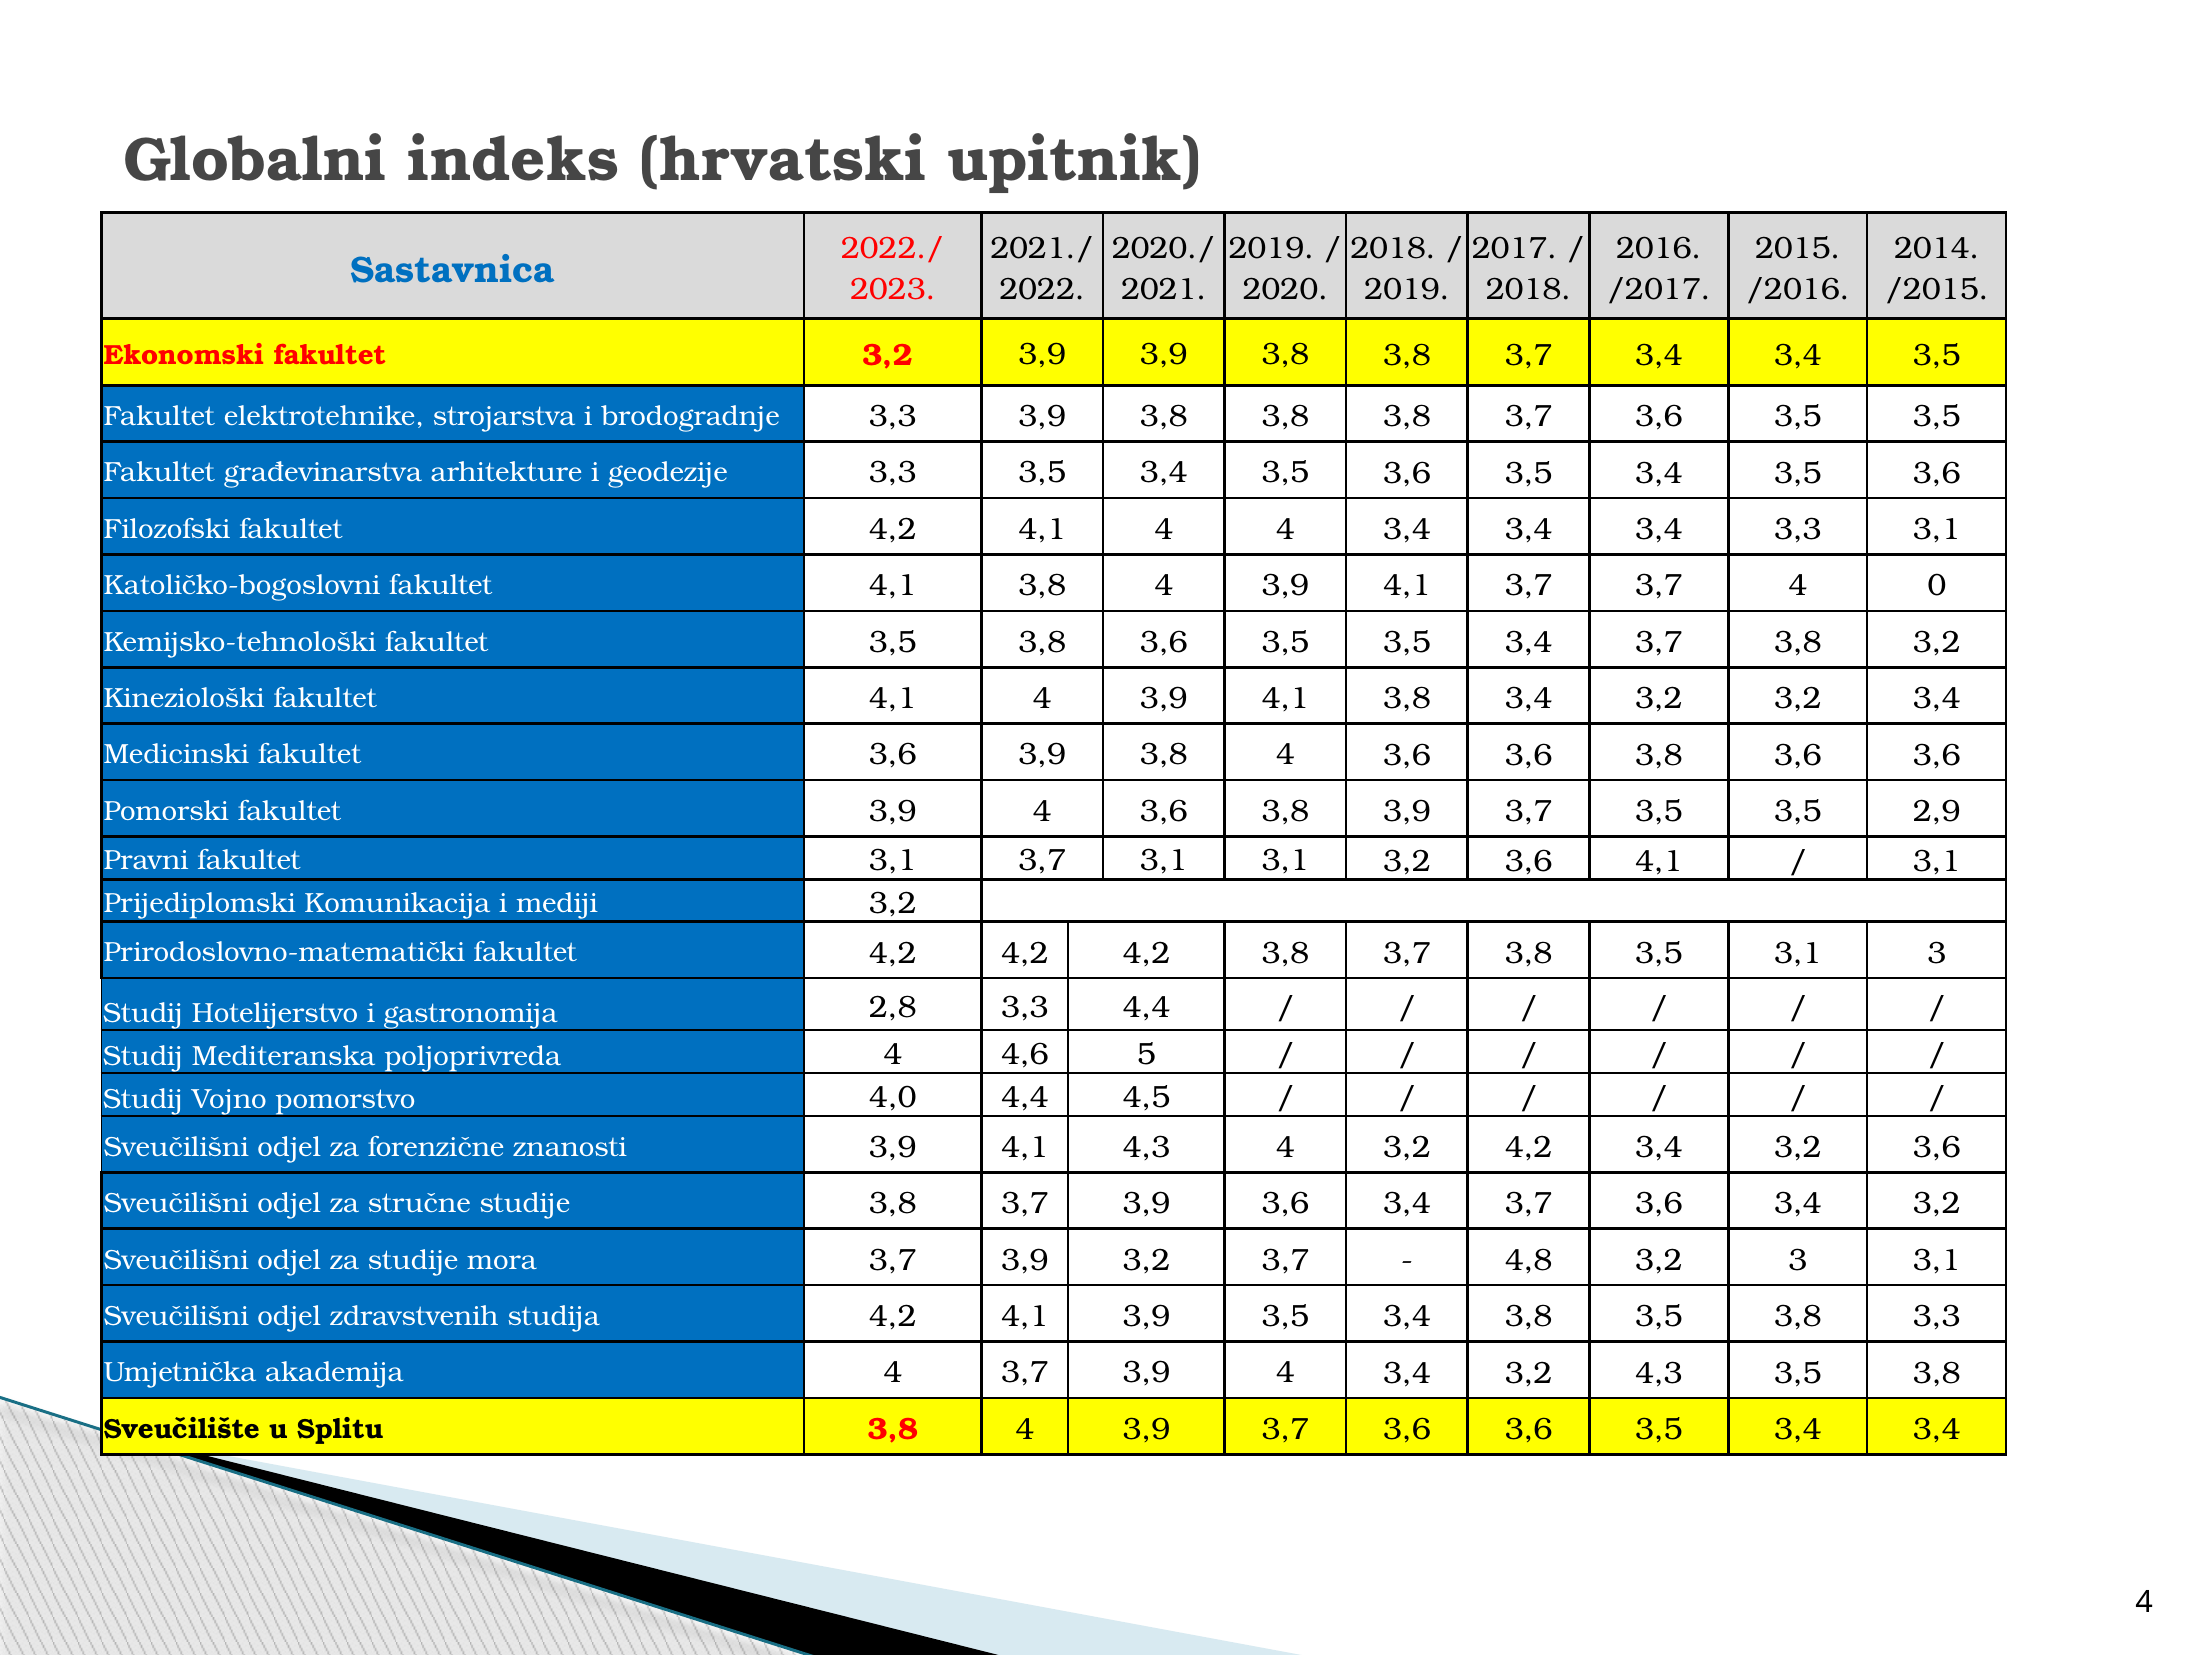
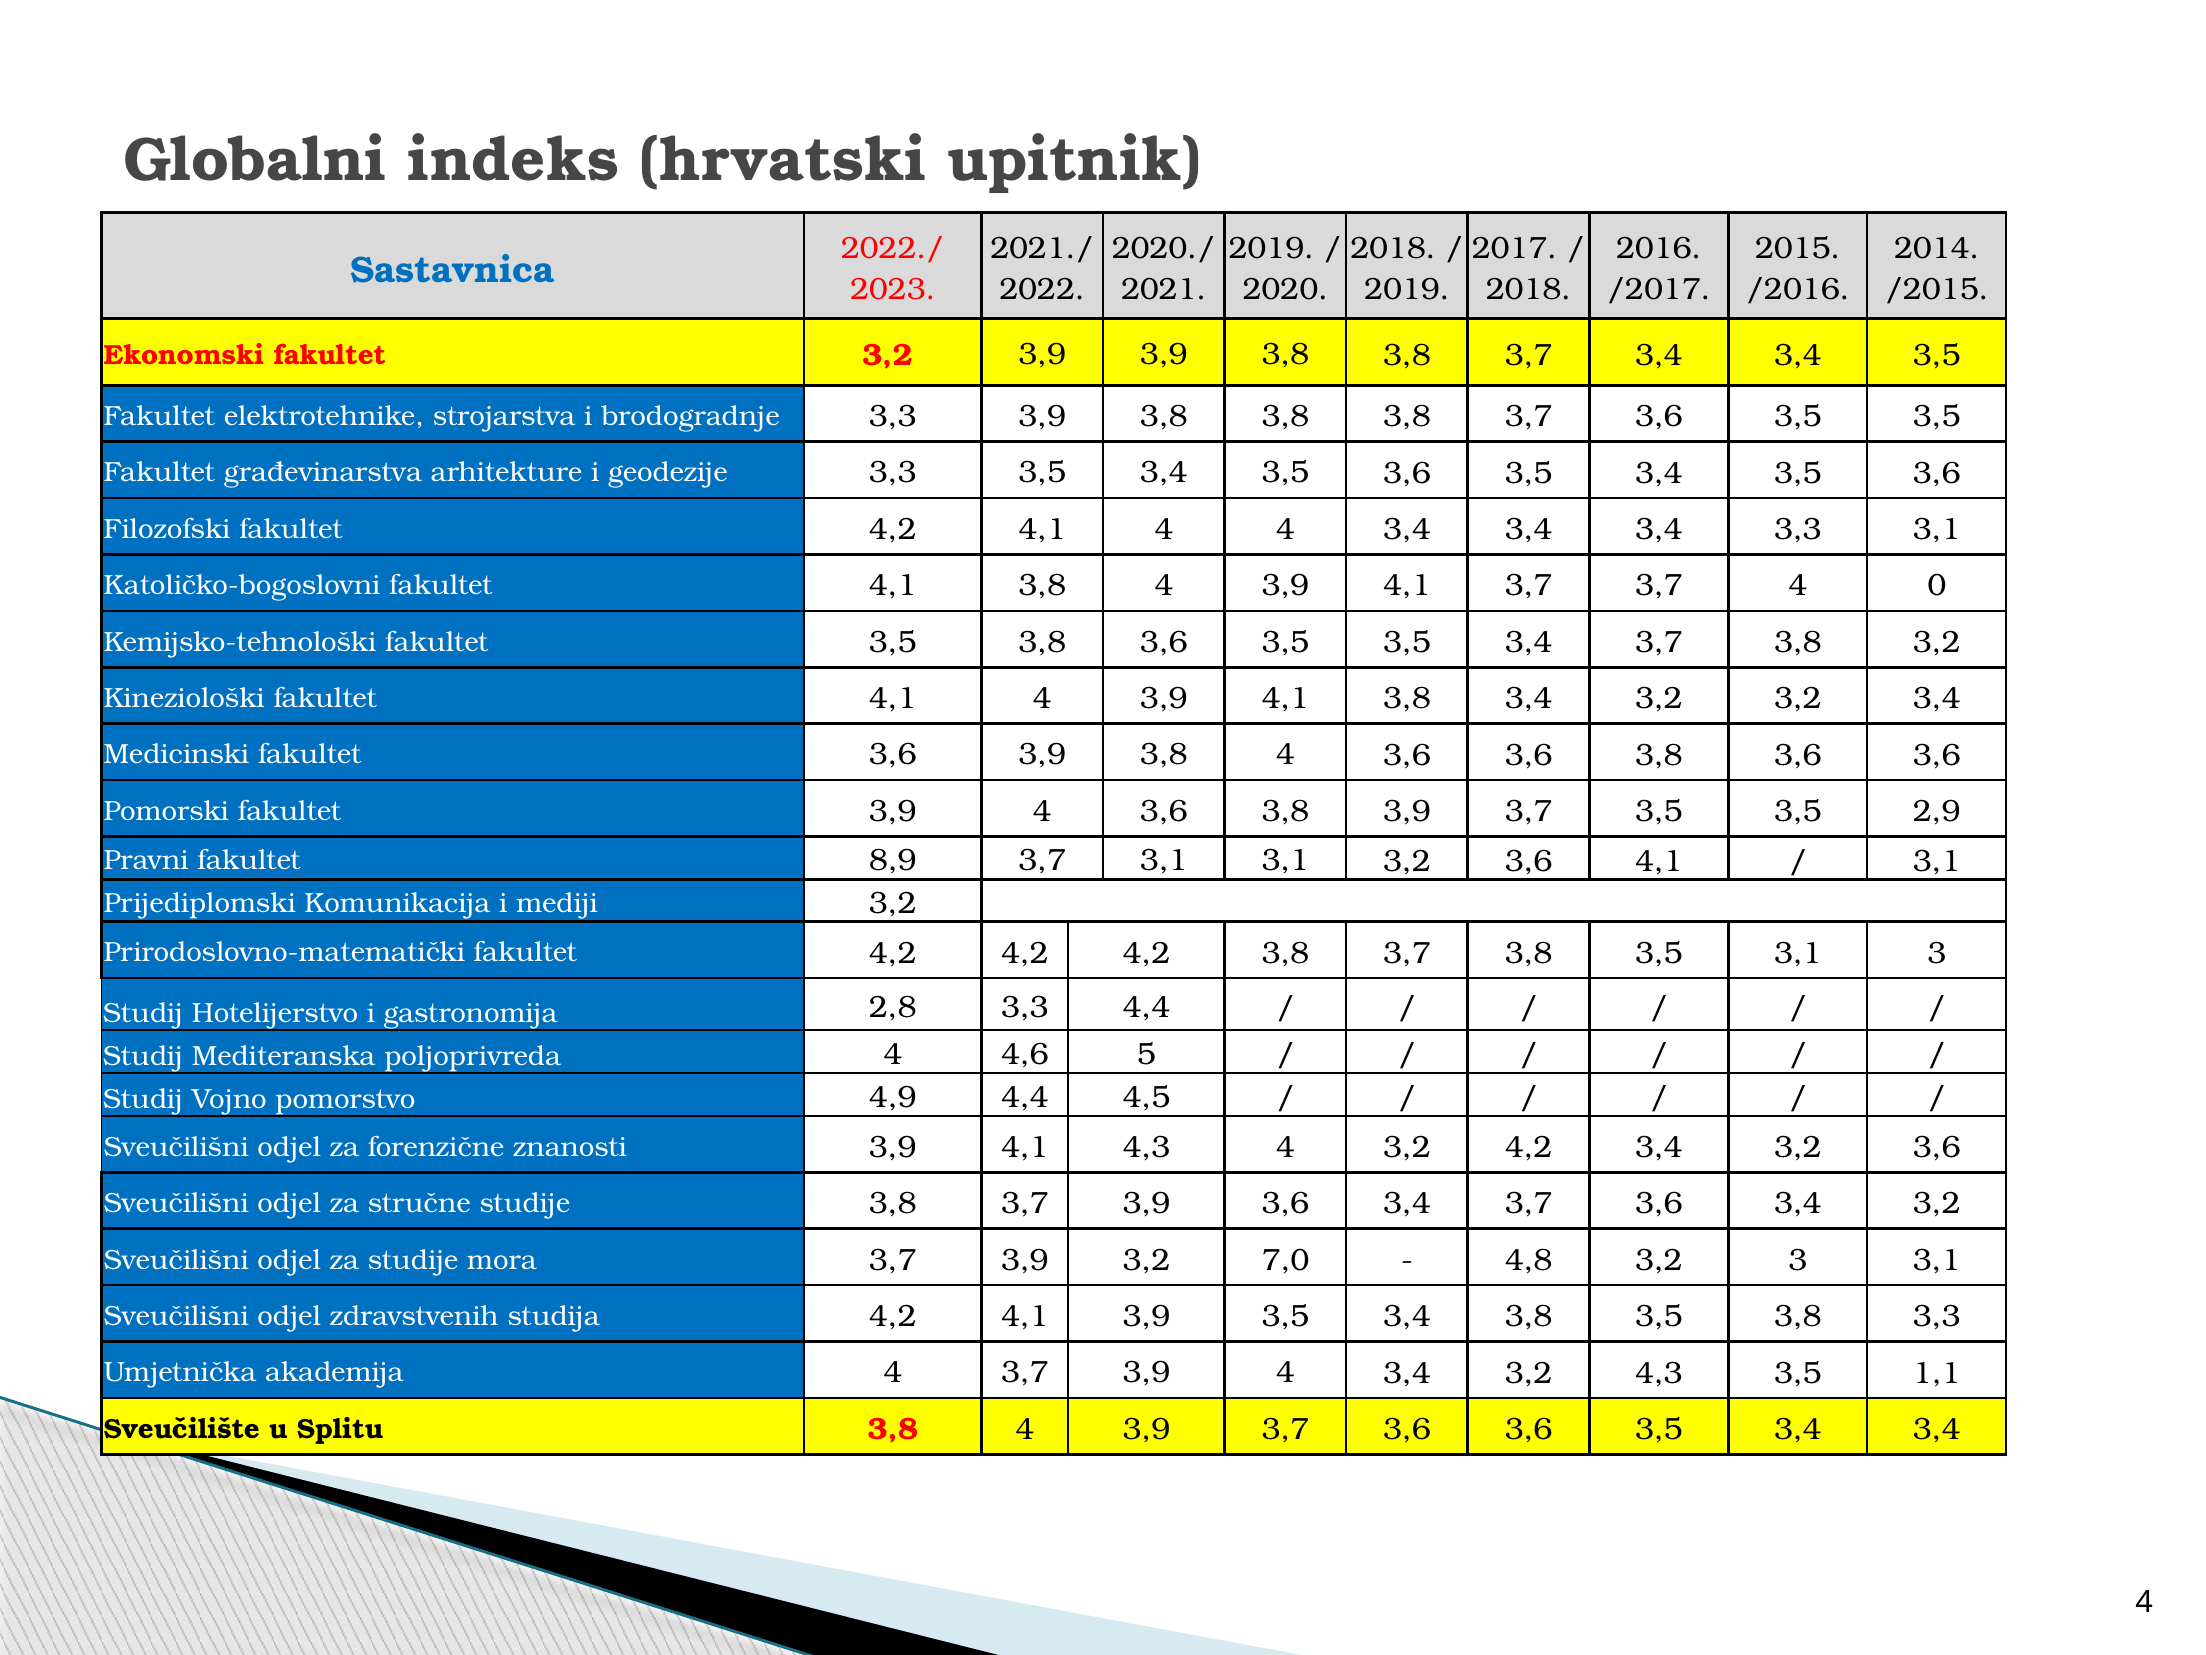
fakultet 3,1: 3,1 -> 8,9
4,0: 4,0 -> 4,9
3,2 3,7: 3,7 -> 7,0
4,3 3,5 3,8: 3,8 -> 1,1
